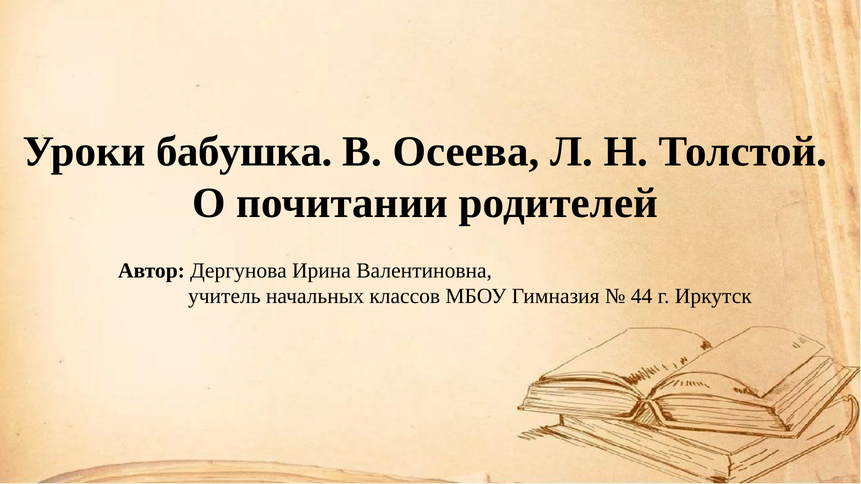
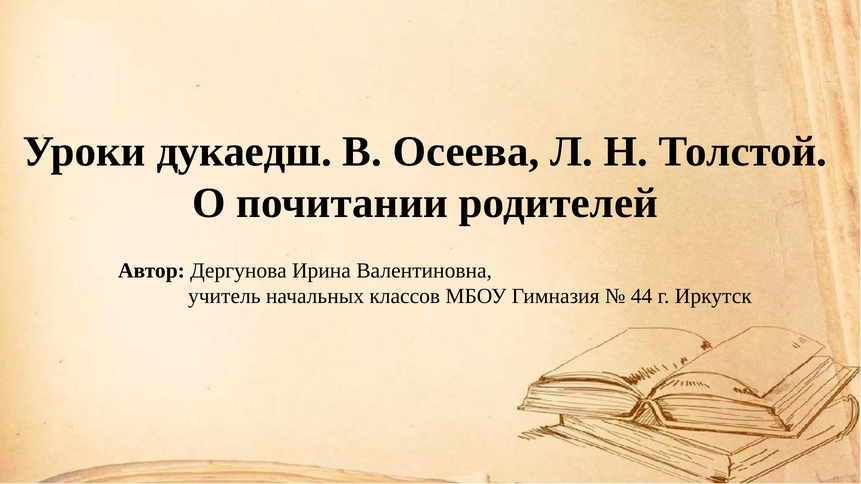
бабушка: бабушка -> дукаедш
